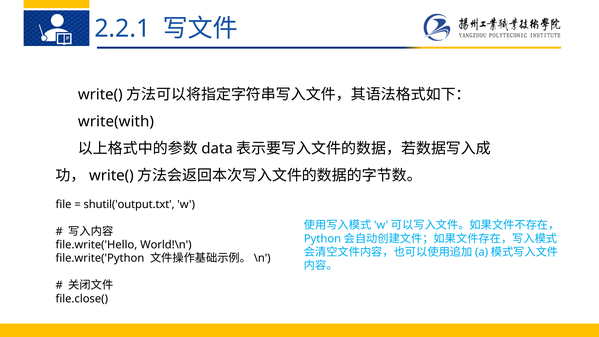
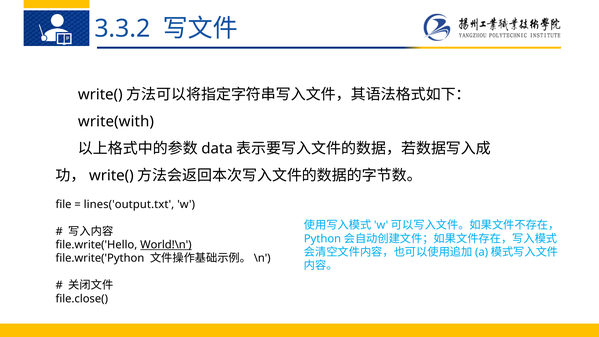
2.2.1: 2.2.1 -> 3.3.2
shutil('output.txt: shutil('output.txt -> lines('output.txt
World!\n underline: none -> present
